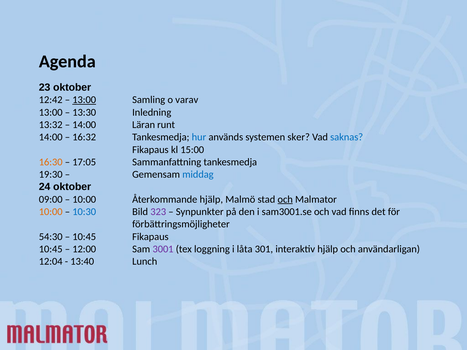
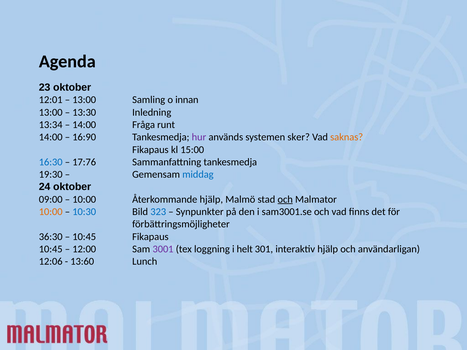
12:42: 12:42 -> 12:01
13:00 at (84, 100) underline: present -> none
varav: varav -> innan
13:32: 13:32 -> 13:34
Läran: Läran -> Fråga
16:32: 16:32 -> 16:90
hur colour: blue -> purple
saknas colour: blue -> orange
16:30 colour: orange -> blue
17:05: 17:05 -> 17:76
323 colour: purple -> blue
54:30: 54:30 -> 36:30
låta: låta -> helt
12:04: 12:04 -> 12:06
13:40: 13:40 -> 13:60
